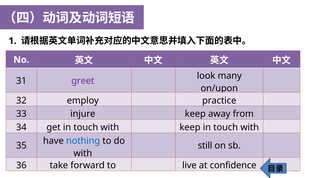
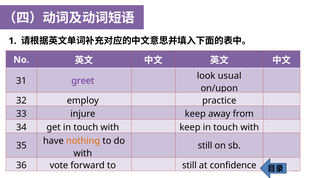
many: many -> usual
nothing colour: blue -> orange
take: take -> vote
to live: live -> still
